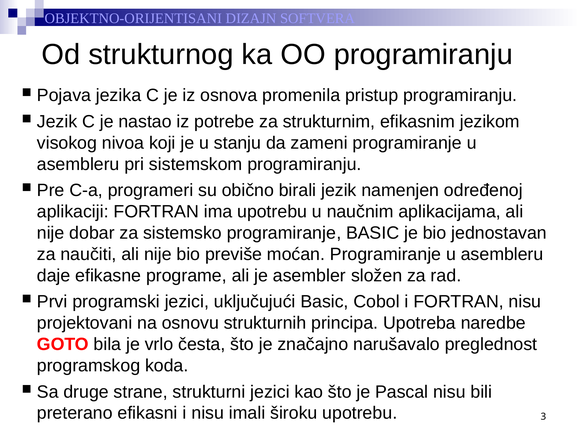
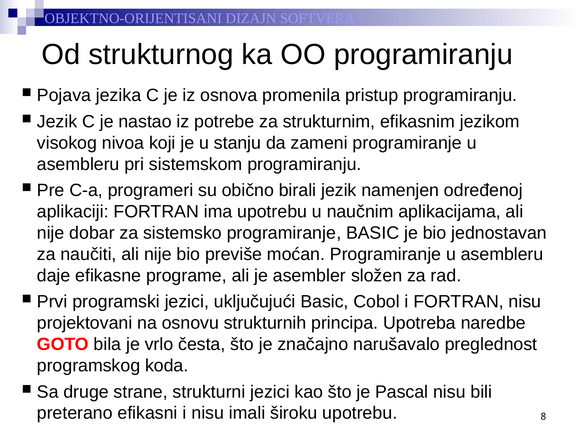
3: 3 -> 8
